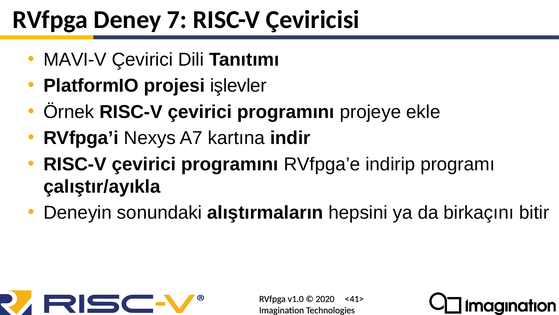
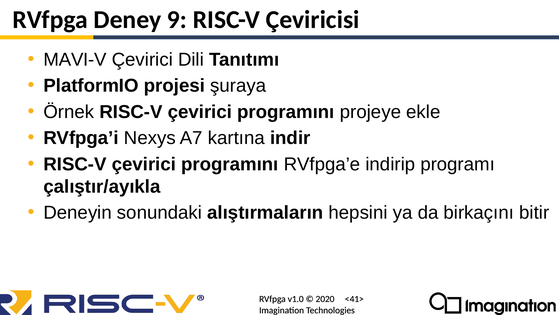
7: 7 -> 9
işlevler: işlevler -> şuraya
